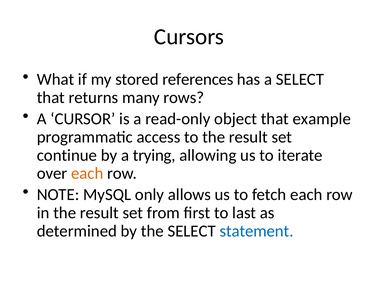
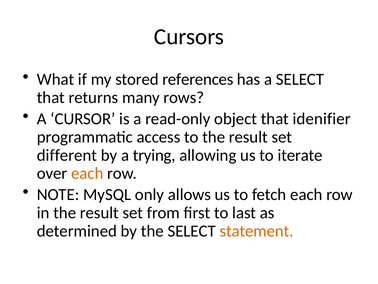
example: example -> idenifier
continue: continue -> different
statement colour: blue -> orange
